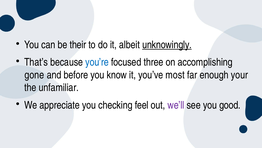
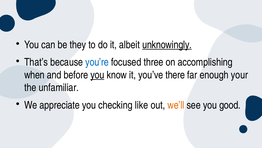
their: their -> they
gone: gone -> when
you at (97, 75) underline: none -> present
most: most -> there
feel: feel -> like
we’ll colour: purple -> orange
